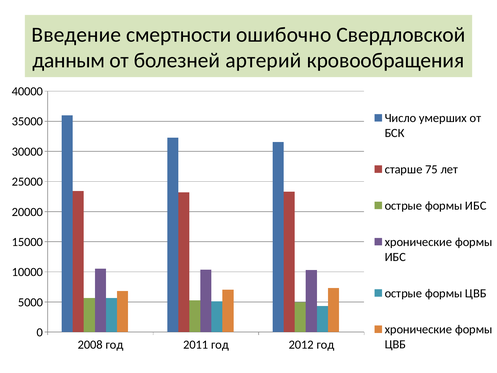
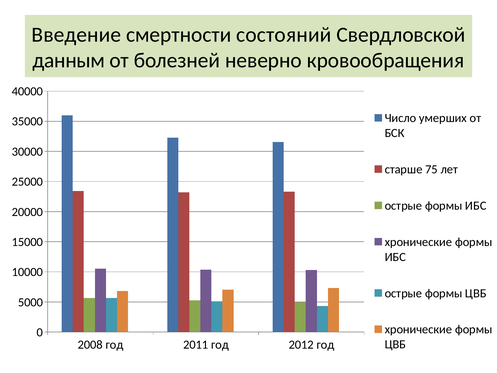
ошибочно: ошибочно -> состояний
артерий: артерий -> неверно
